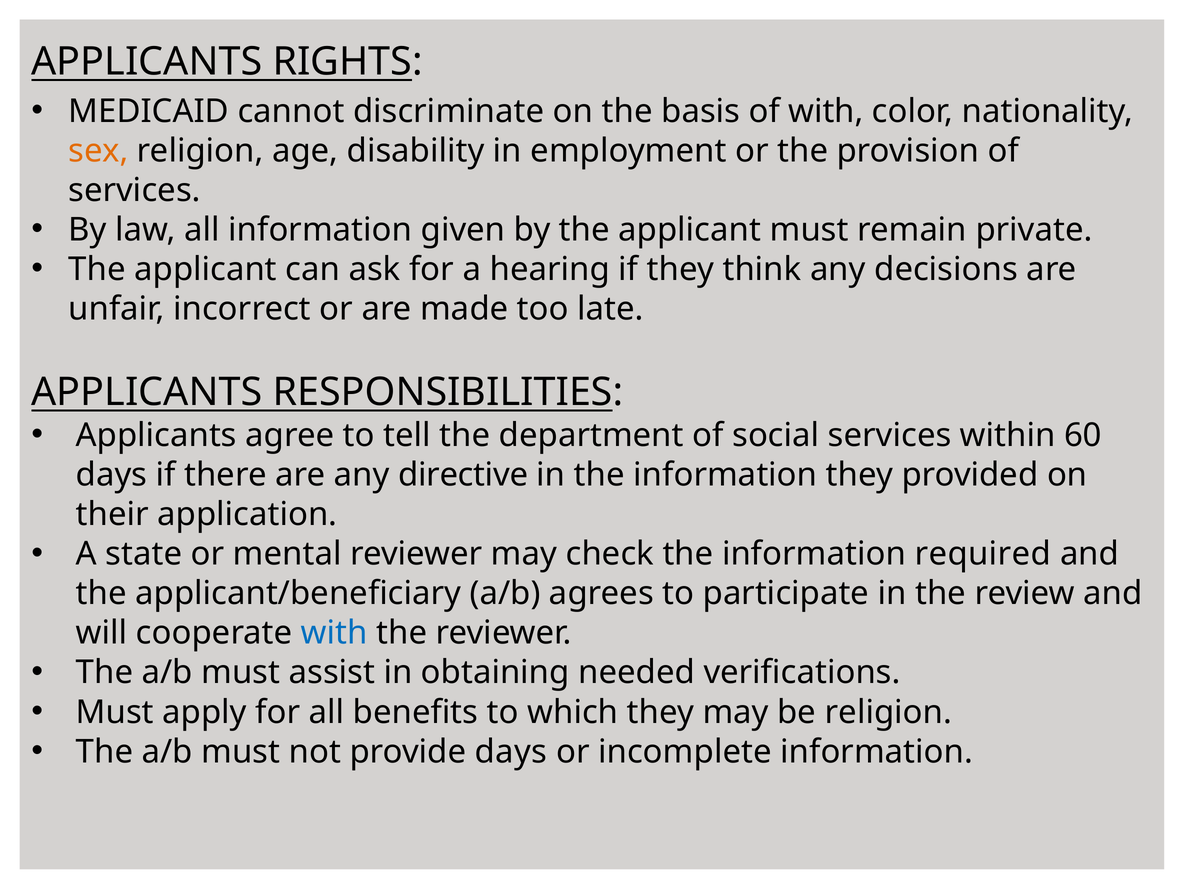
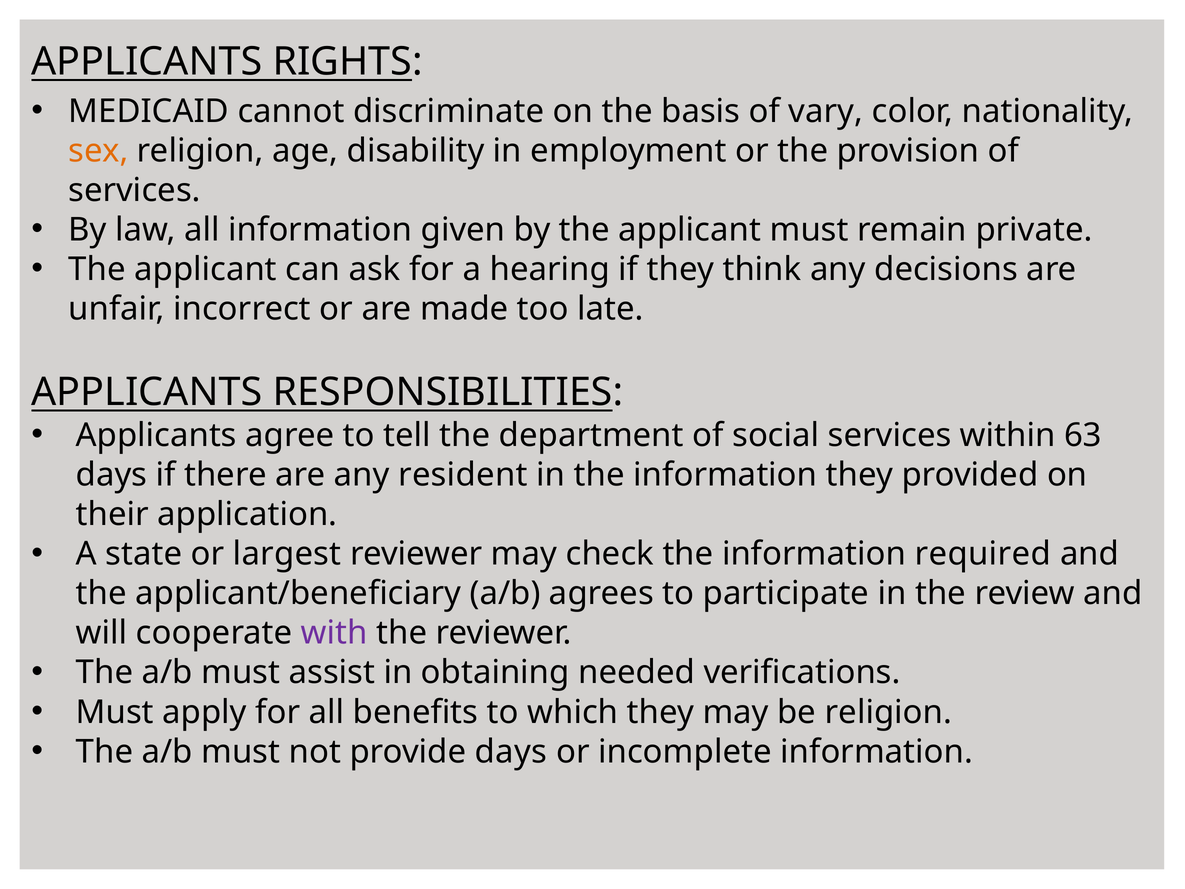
of with: with -> vary
60: 60 -> 63
directive: directive -> resident
mental: mental -> largest
with at (334, 633) colour: blue -> purple
